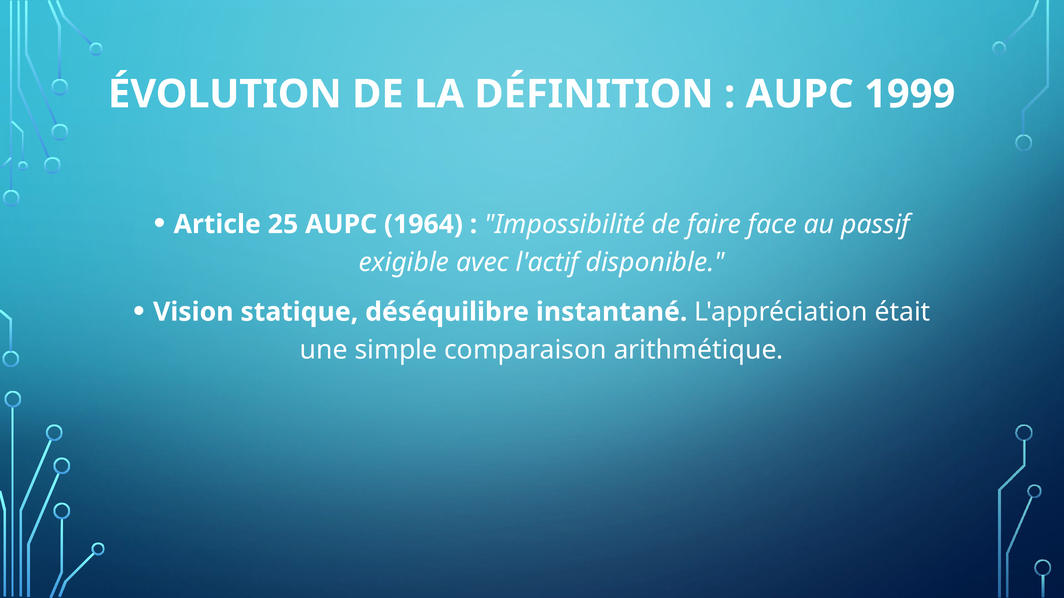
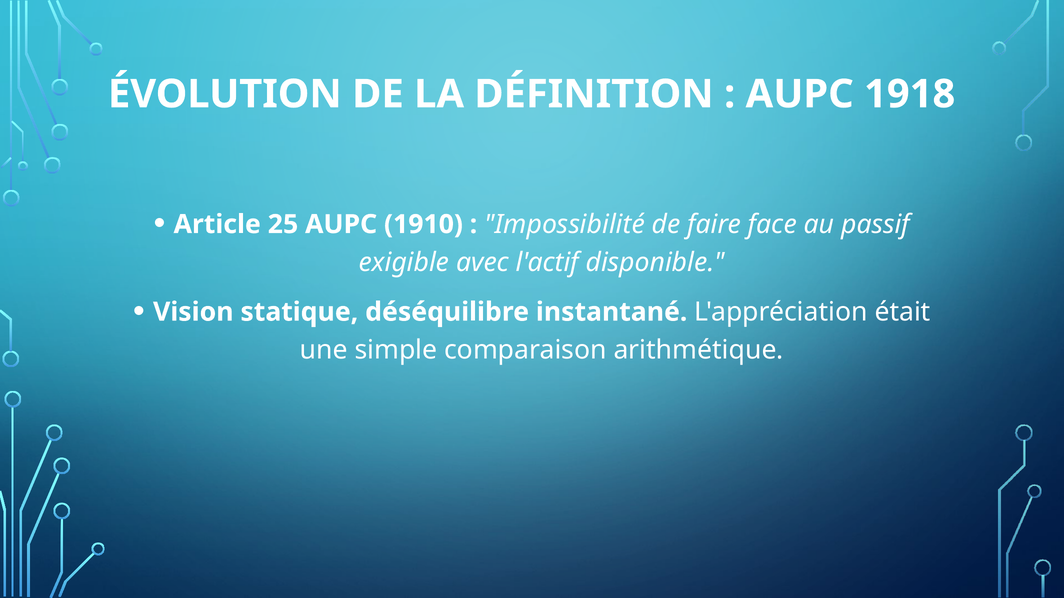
1999: 1999 -> 1918
1964: 1964 -> 1910
